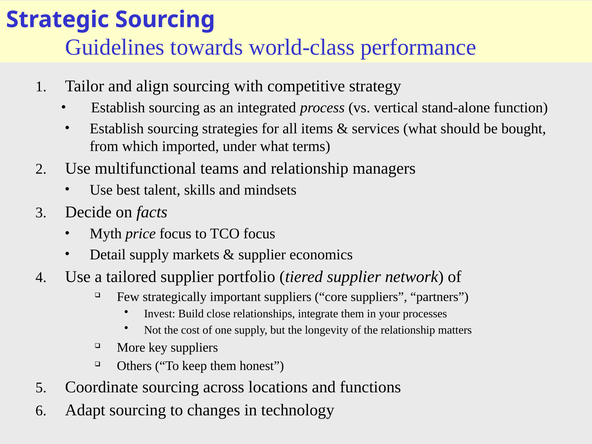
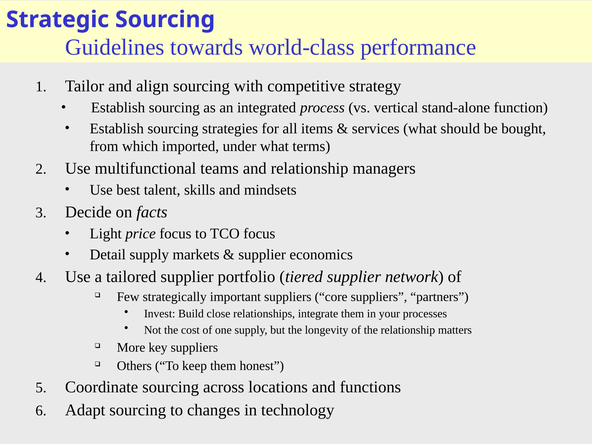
Myth: Myth -> Light
